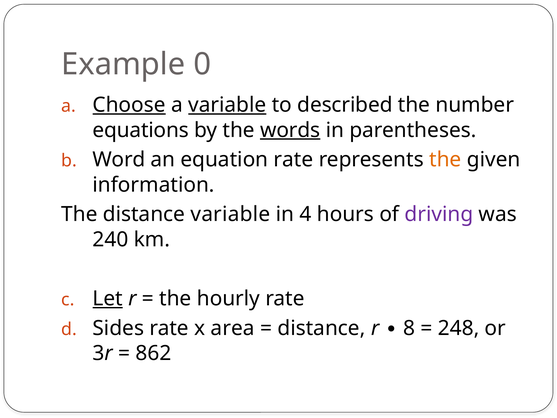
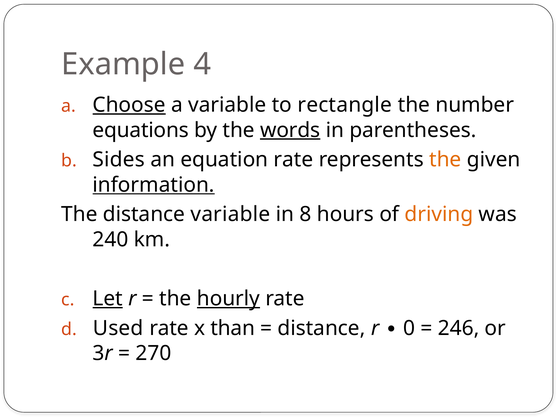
0: 0 -> 4
variable at (227, 105) underline: present -> none
described: described -> rectangle
Word: Word -> Sides
information underline: none -> present
4: 4 -> 8
driving colour: purple -> orange
hourly underline: none -> present
Sides: Sides -> Used
area: area -> than
8: 8 -> 0
248: 248 -> 246
862: 862 -> 270
